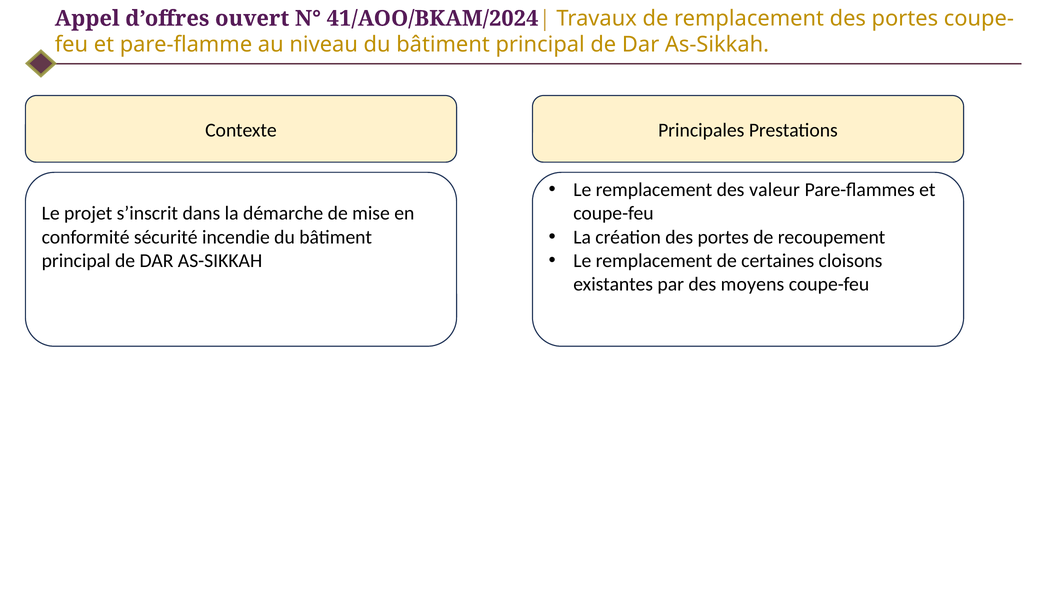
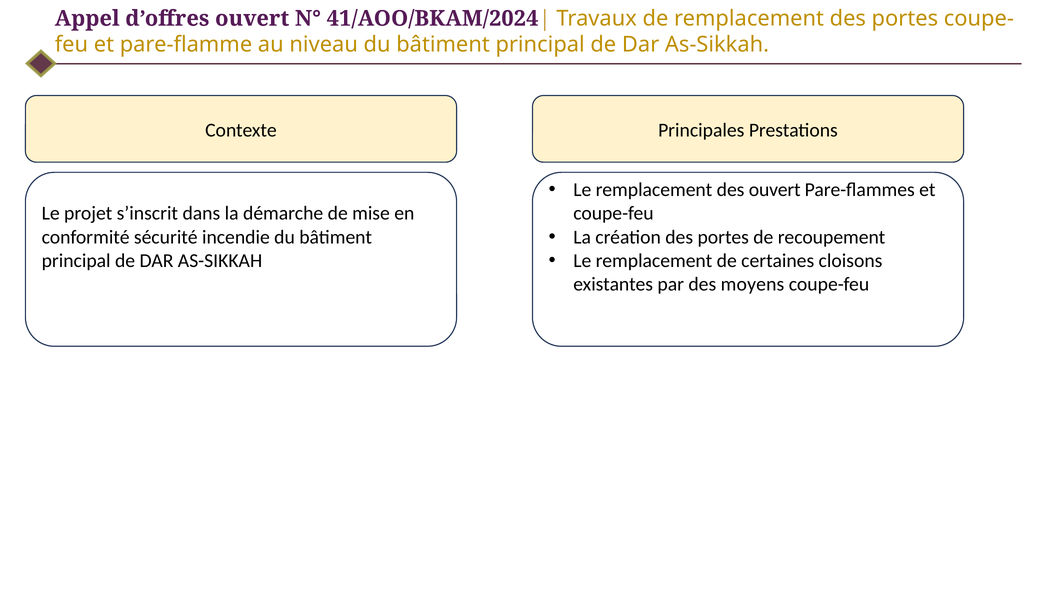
des valeur: valeur -> ouvert
